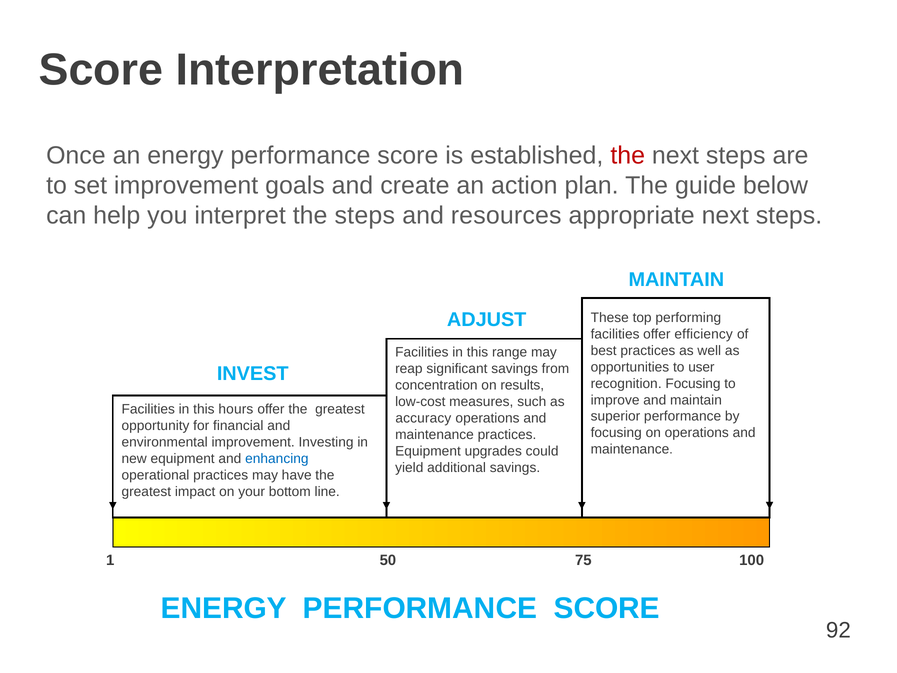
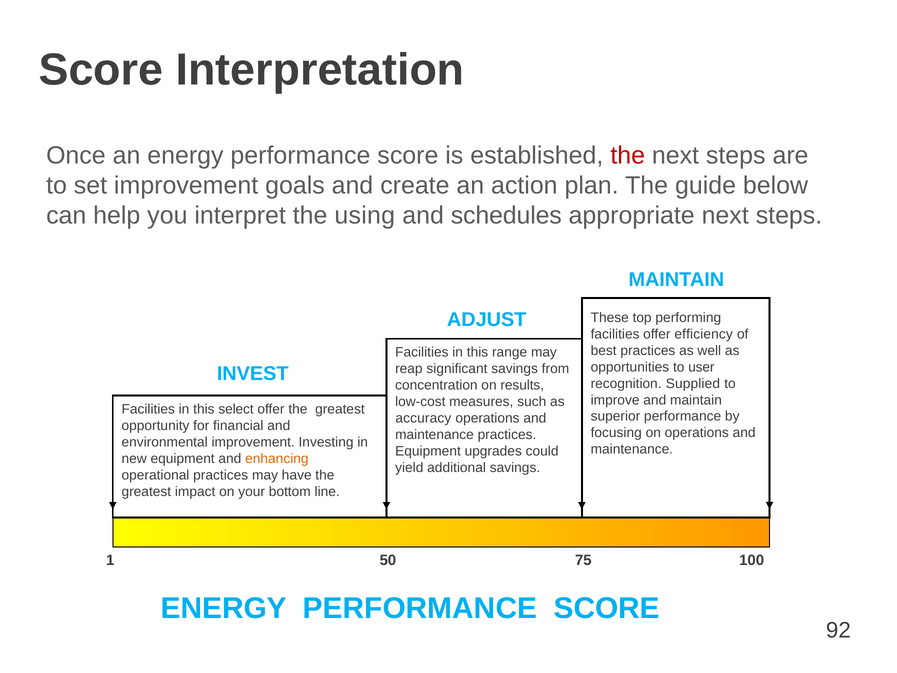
the steps: steps -> using
resources: resources -> schedules
recognition Focusing: Focusing -> Supplied
hours: hours -> select
enhancing colour: blue -> orange
